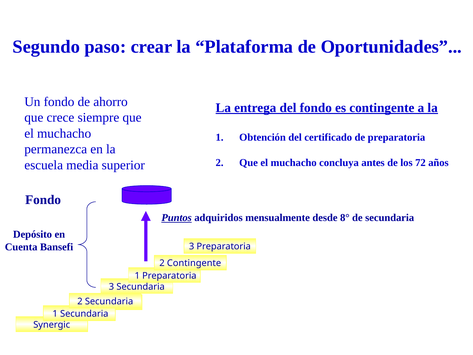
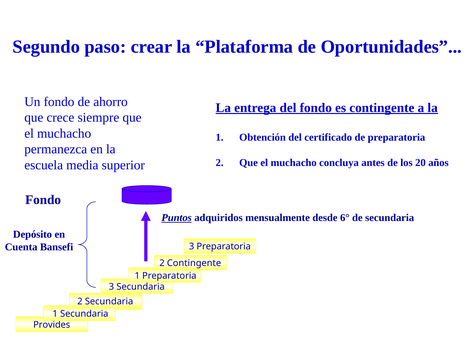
72: 72 -> 20
8°: 8° -> 6°
Synergic: Synergic -> Provides
